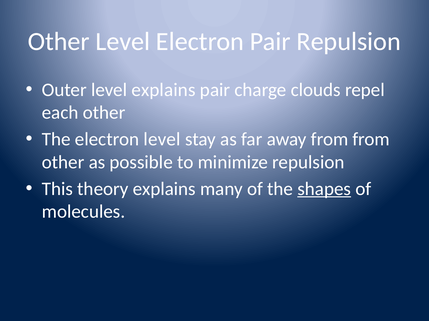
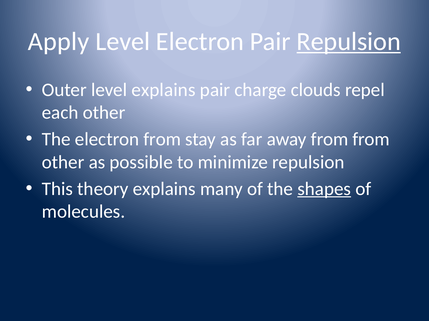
Other at (59, 42): Other -> Apply
Repulsion at (349, 42) underline: none -> present
electron level: level -> from
